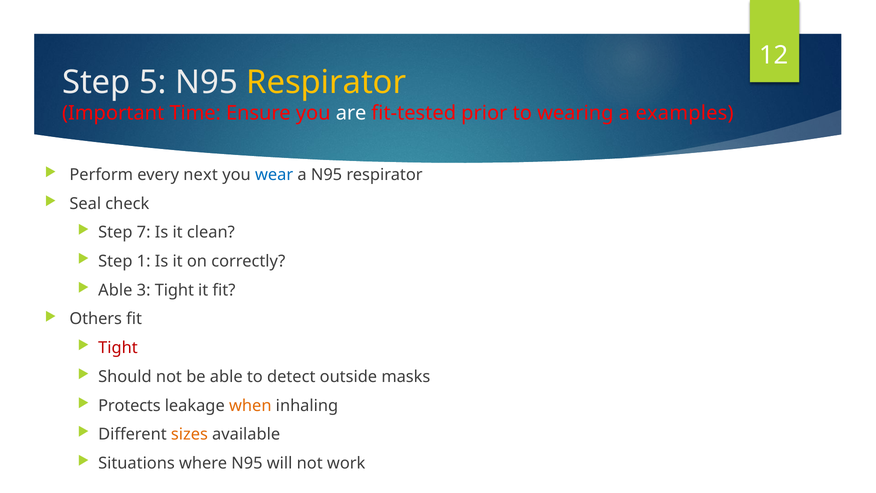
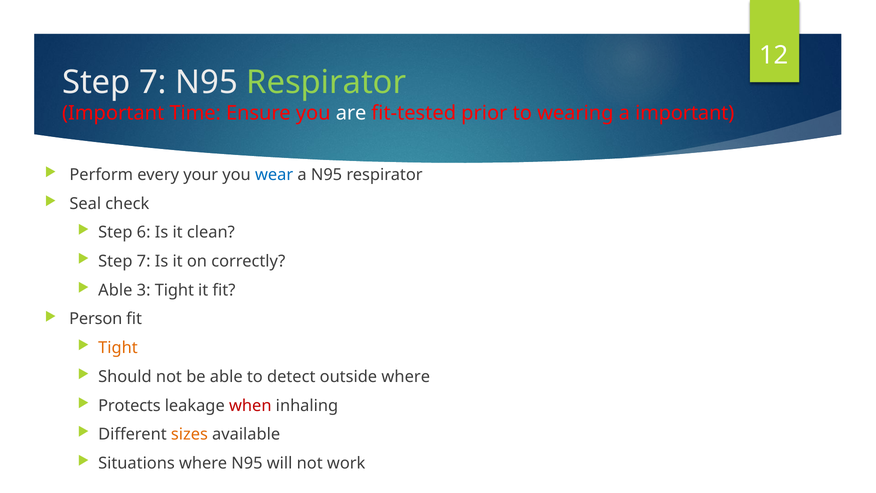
5 at (153, 82): 5 -> 7
Respirator at (326, 82) colour: yellow -> light green
a examples: examples -> important
next: next -> your
7: 7 -> 6
1 at (144, 261): 1 -> 7
Others: Others -> Person
Tight at (118, 348) colour: red -> orange
outside masks: masks -> where
when colour: orange -> red
